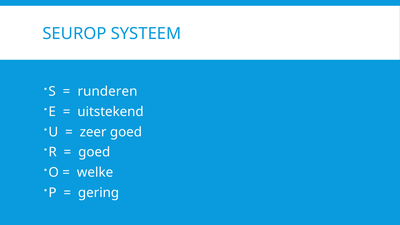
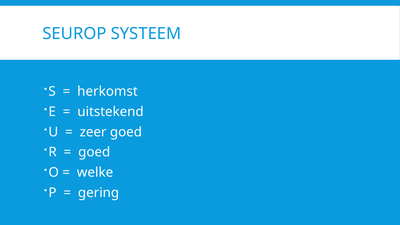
runderen: runderen -> herkomst
